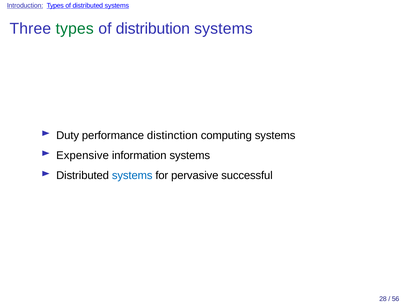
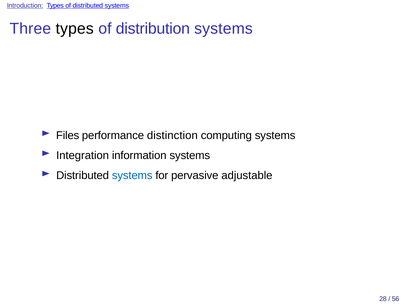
types at (75, 29) colour: green -> black
Duty: Duty -> Files
Expensive: Expensive -> Integration
successful: successful -> adjustable
